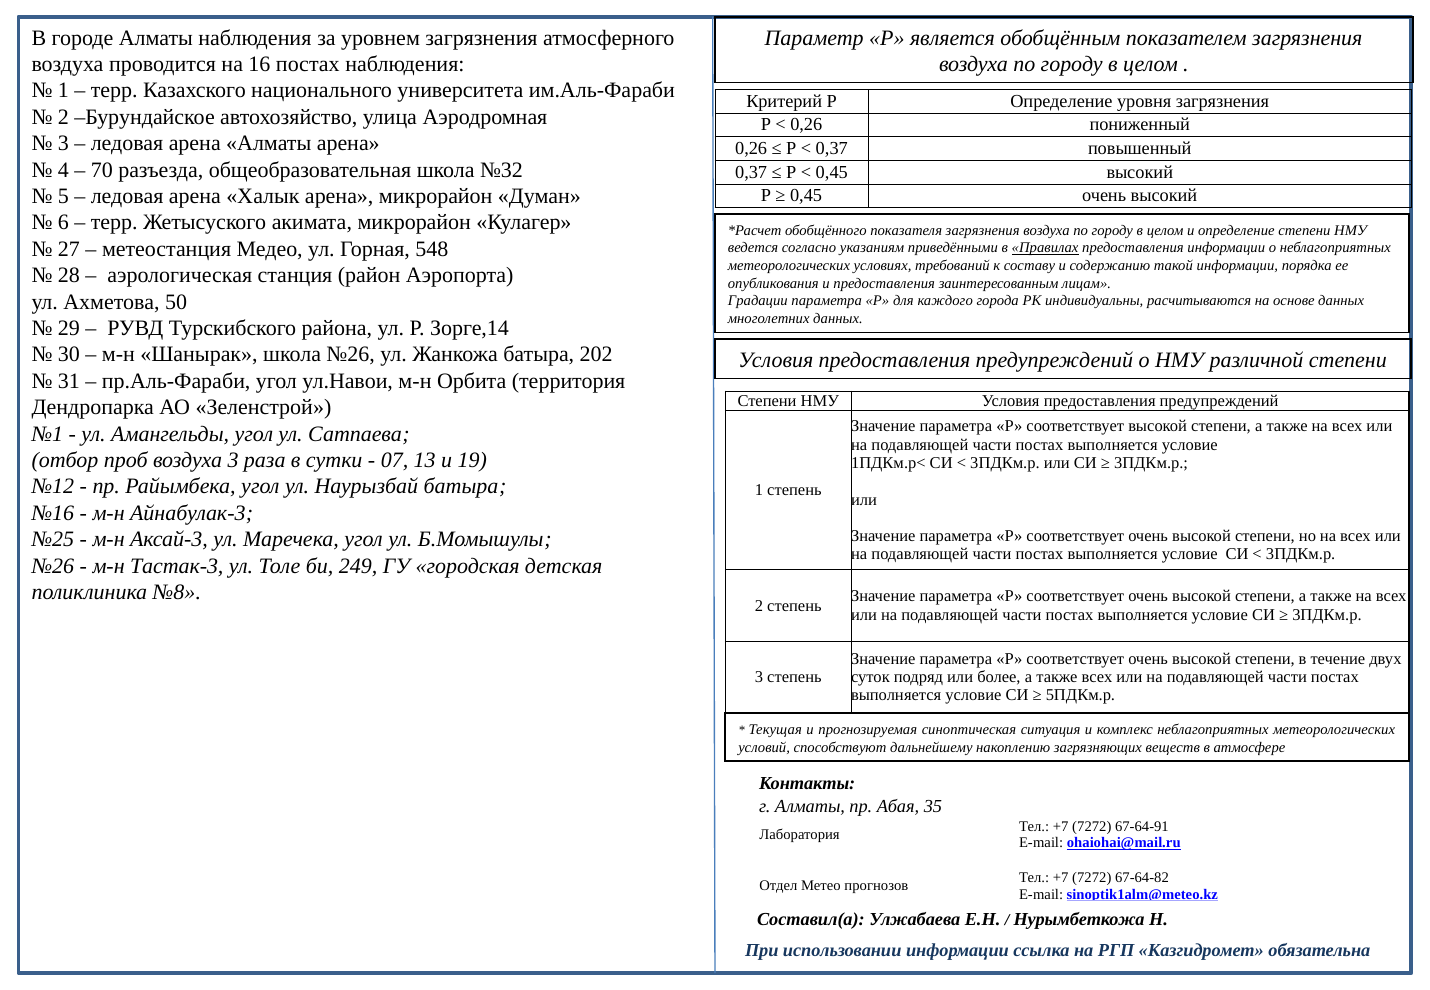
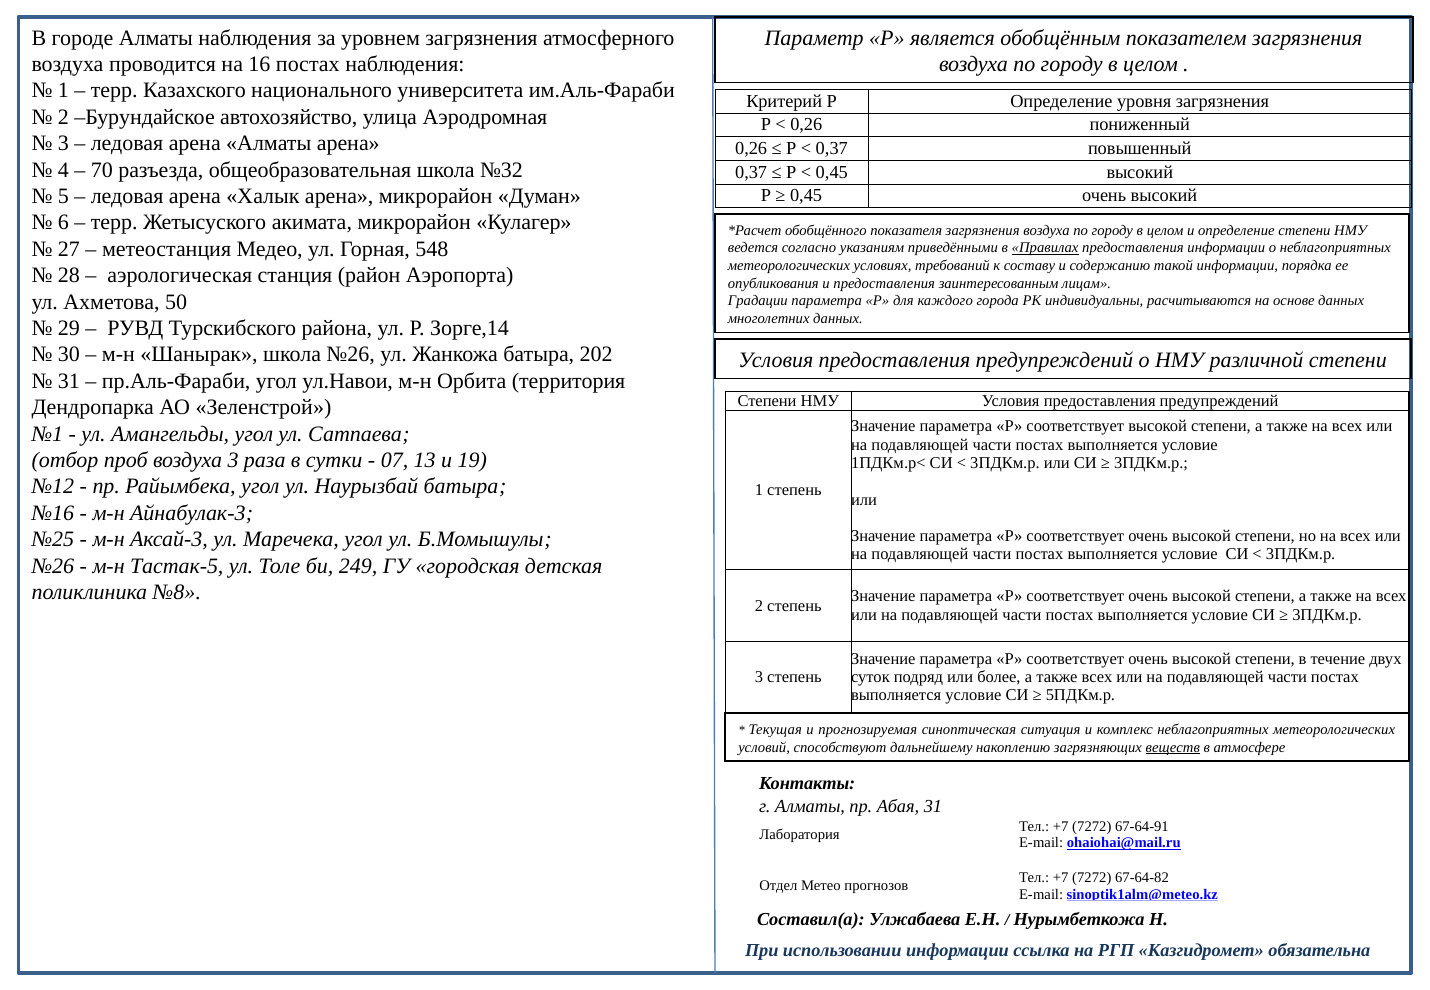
Тастак-3: Тастак-3 -> Тастак-5
веществ underline: none -> present
Абая 35: 35 -> 31
